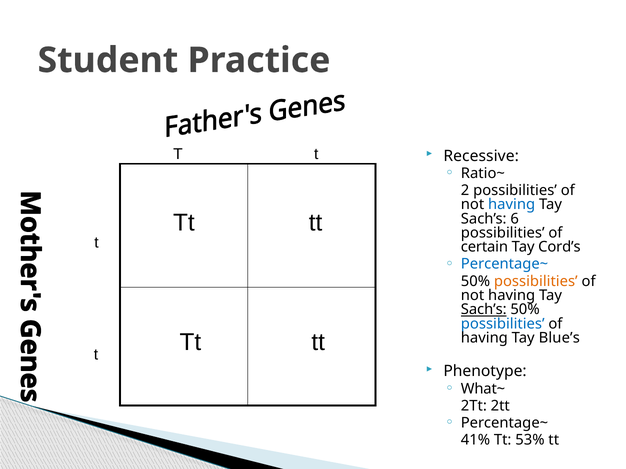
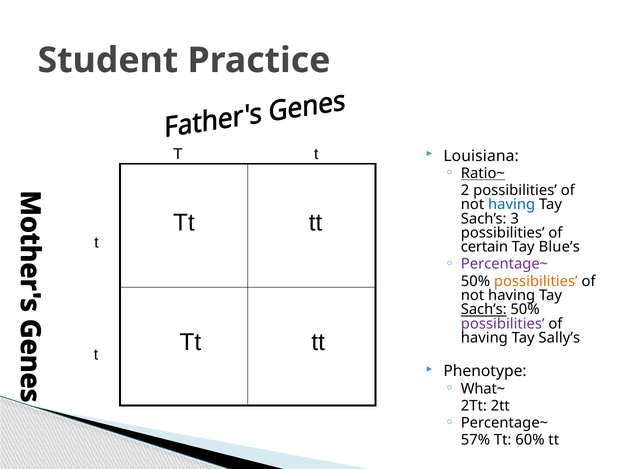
Recessive: Recessive -> Louisiana
Ratio~ underline: none -> present
6: 6 -> 3
Cord’s: Cord’s -> Blue’s
Percentage~ at (505, 264) colour: blue -> purple
possibilities at (503, 324) colour: blue -> purple
Blue’s: Blue’s -> Sally’s
41%: 41% -> 57%
53%: 53% -> 60%
